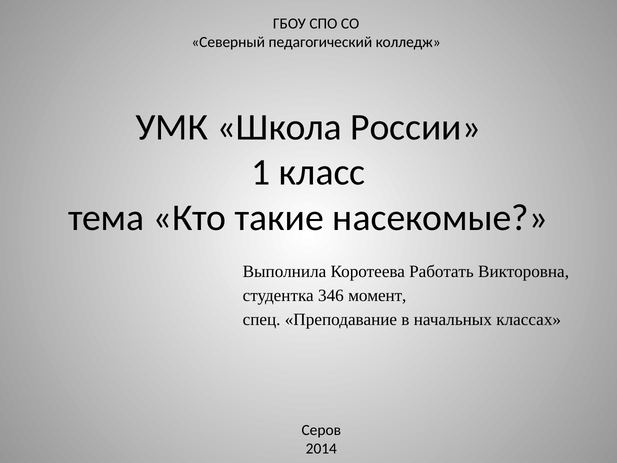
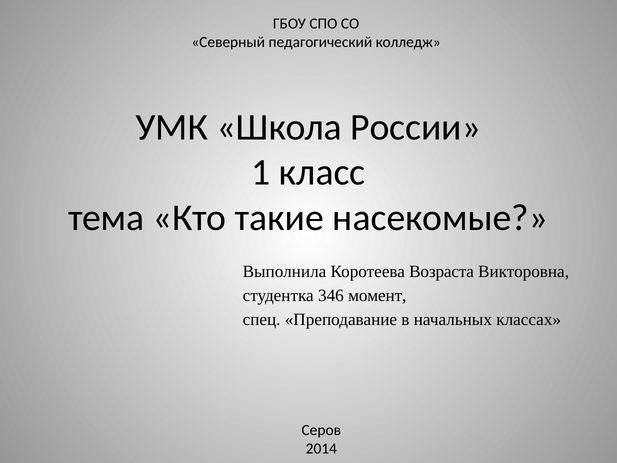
Работать: Работать -> Возраста
